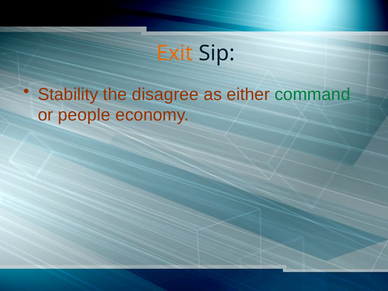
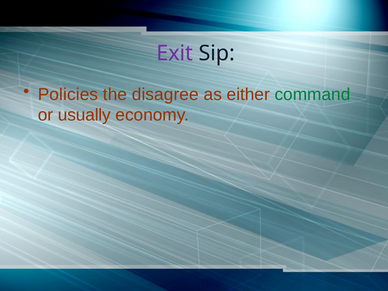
Exit colour: orange -> purple
Stability: Stability -> Policies
people: people -> usually
